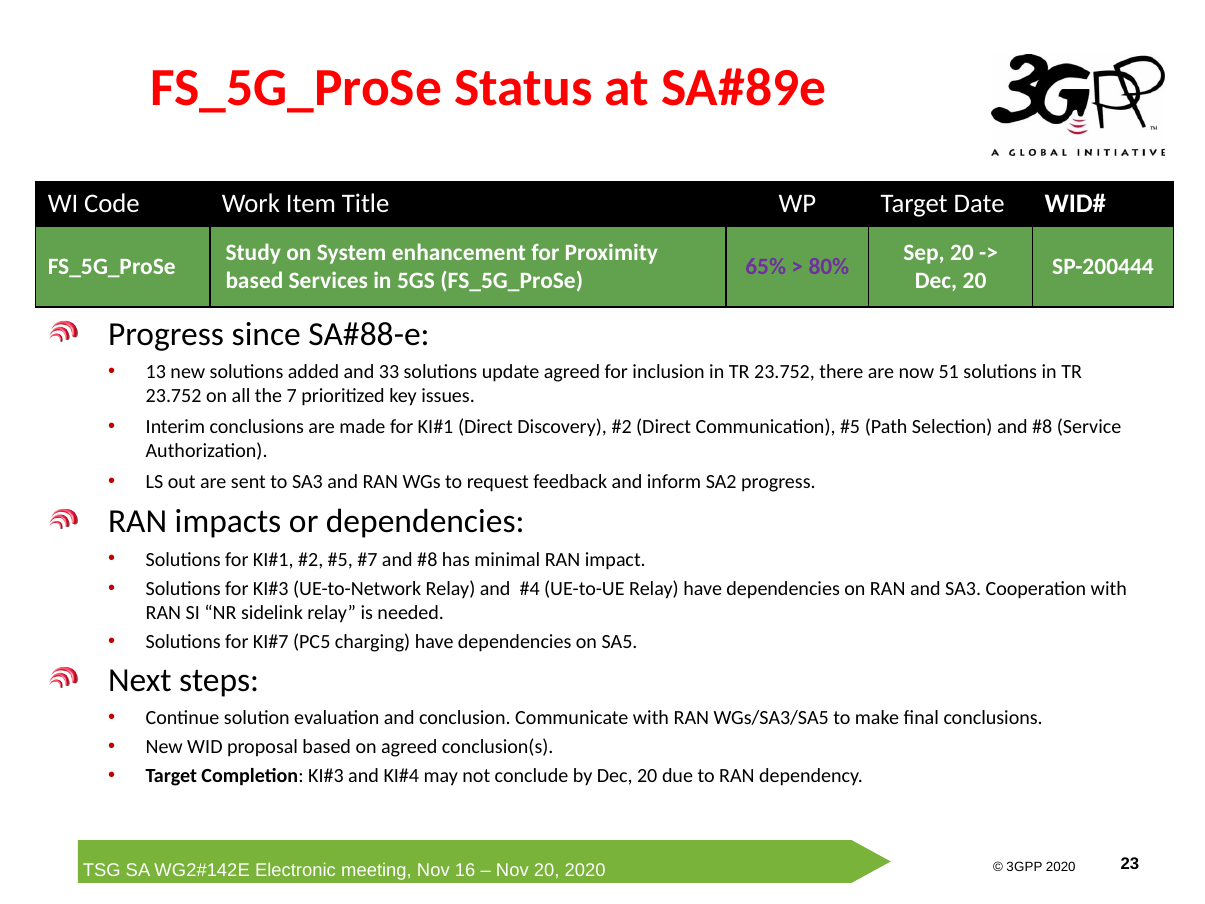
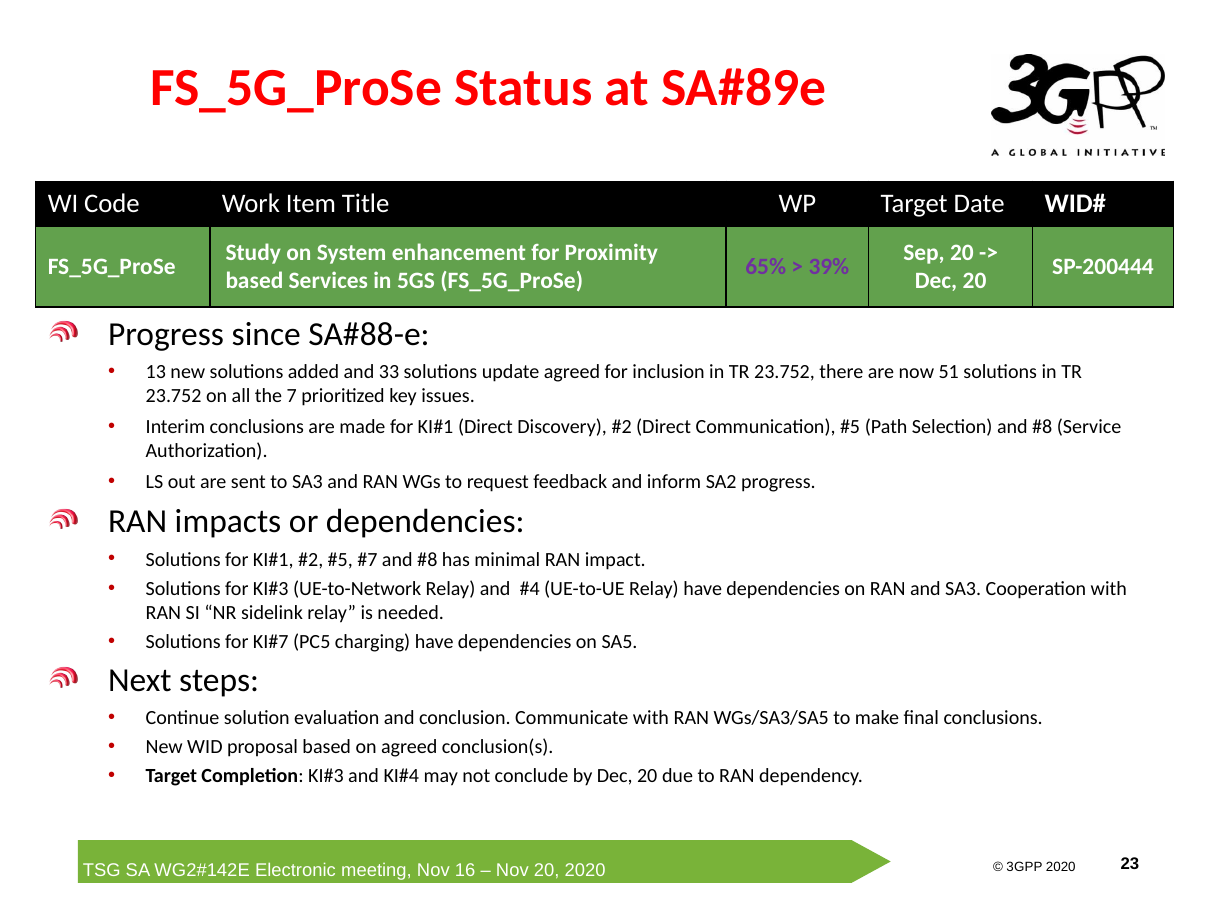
80%: 80% -> 39%
